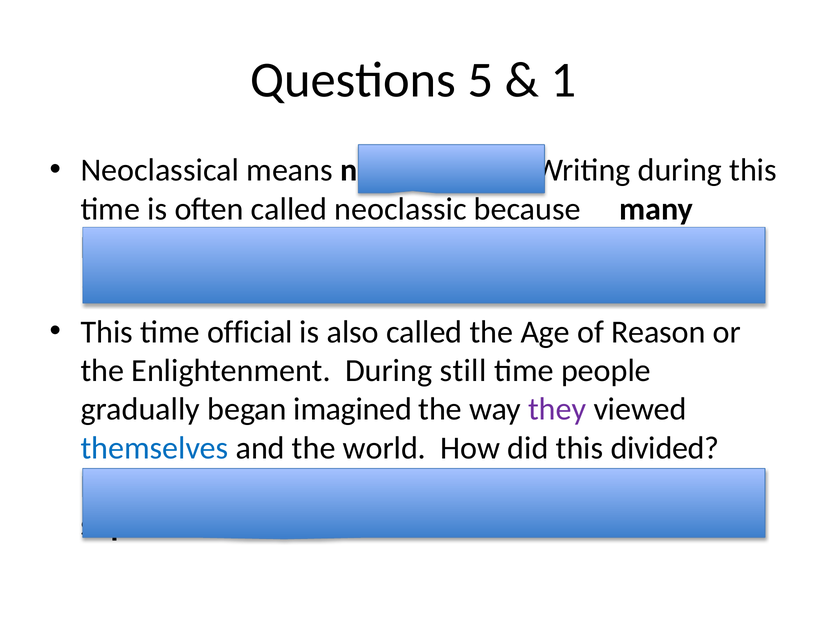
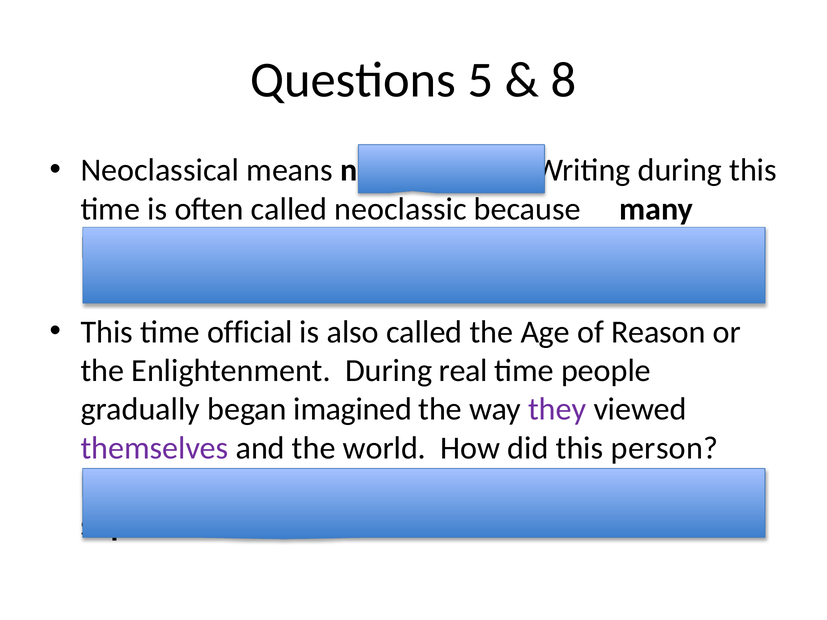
1: 1 -> 8
still: still -> real
themselves colour: blue -> purple
divided: divided -> person
